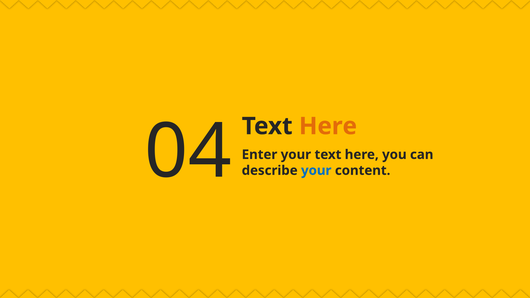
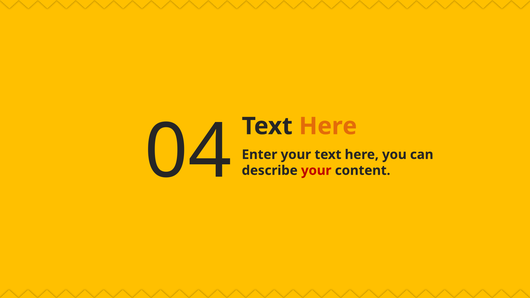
your at (316, 171) colour: blue -> red
